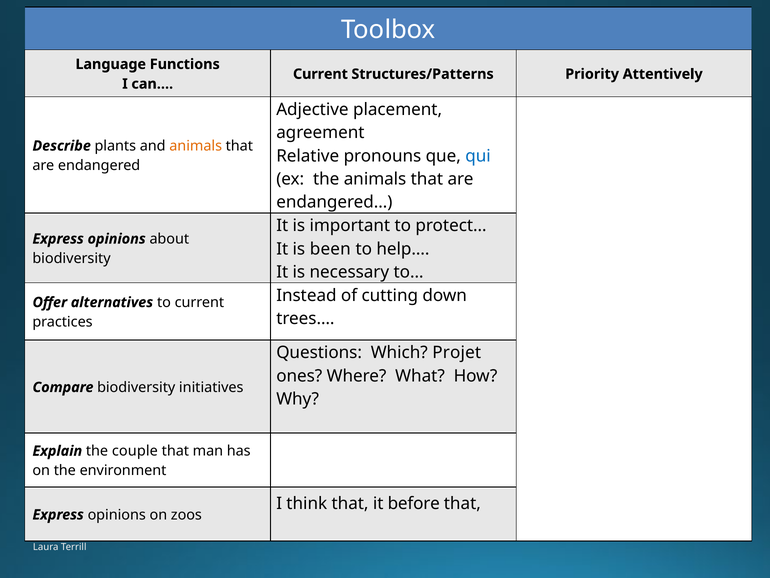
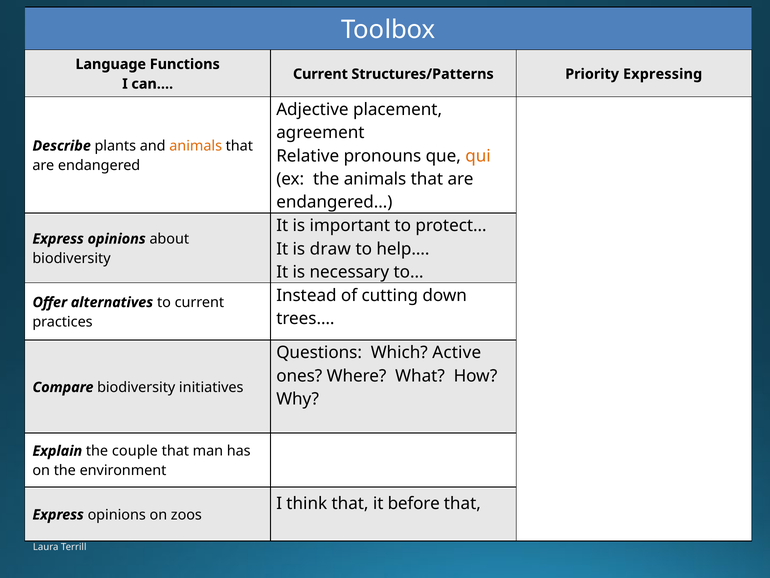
Attentively: Attentively -> Expressing
qui colour: blue -> orange
been: been -> draw
Projet: Projet -> Active
